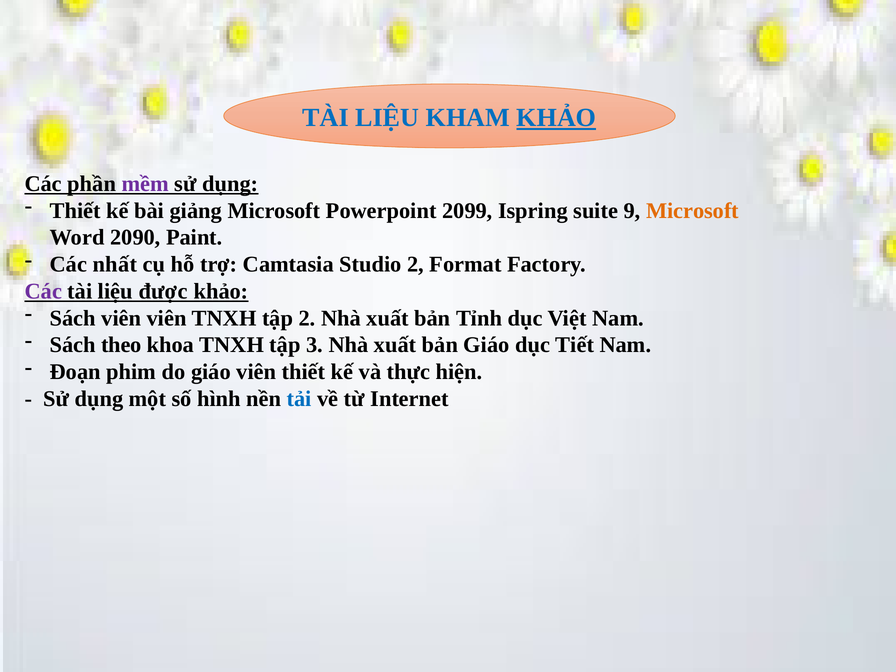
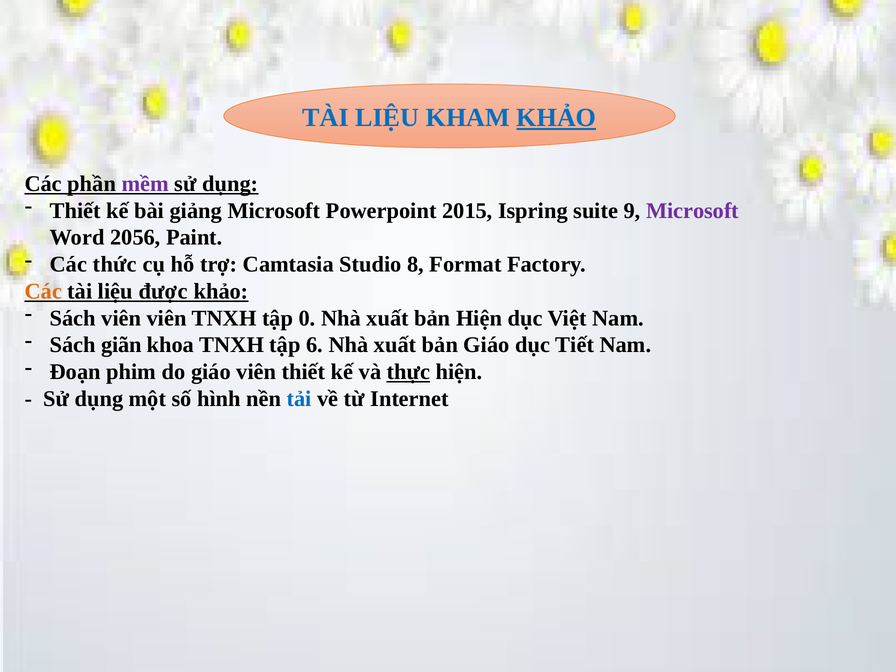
2099: 2099 -> 2015
Microsoft at (692, 211) colour: orange -> purple
2090: 2090 -> 2056
nhất: nhất -> thức
Studio 2: 2 -> 8
Các at (43, 291) colour: purple -> orange
tập 2: 2 -> 0
bản Tỉnh: Tỉnh -> Hiện
theo: theo -> giãn
3: 3 -> 6
thực underline: none -> present
